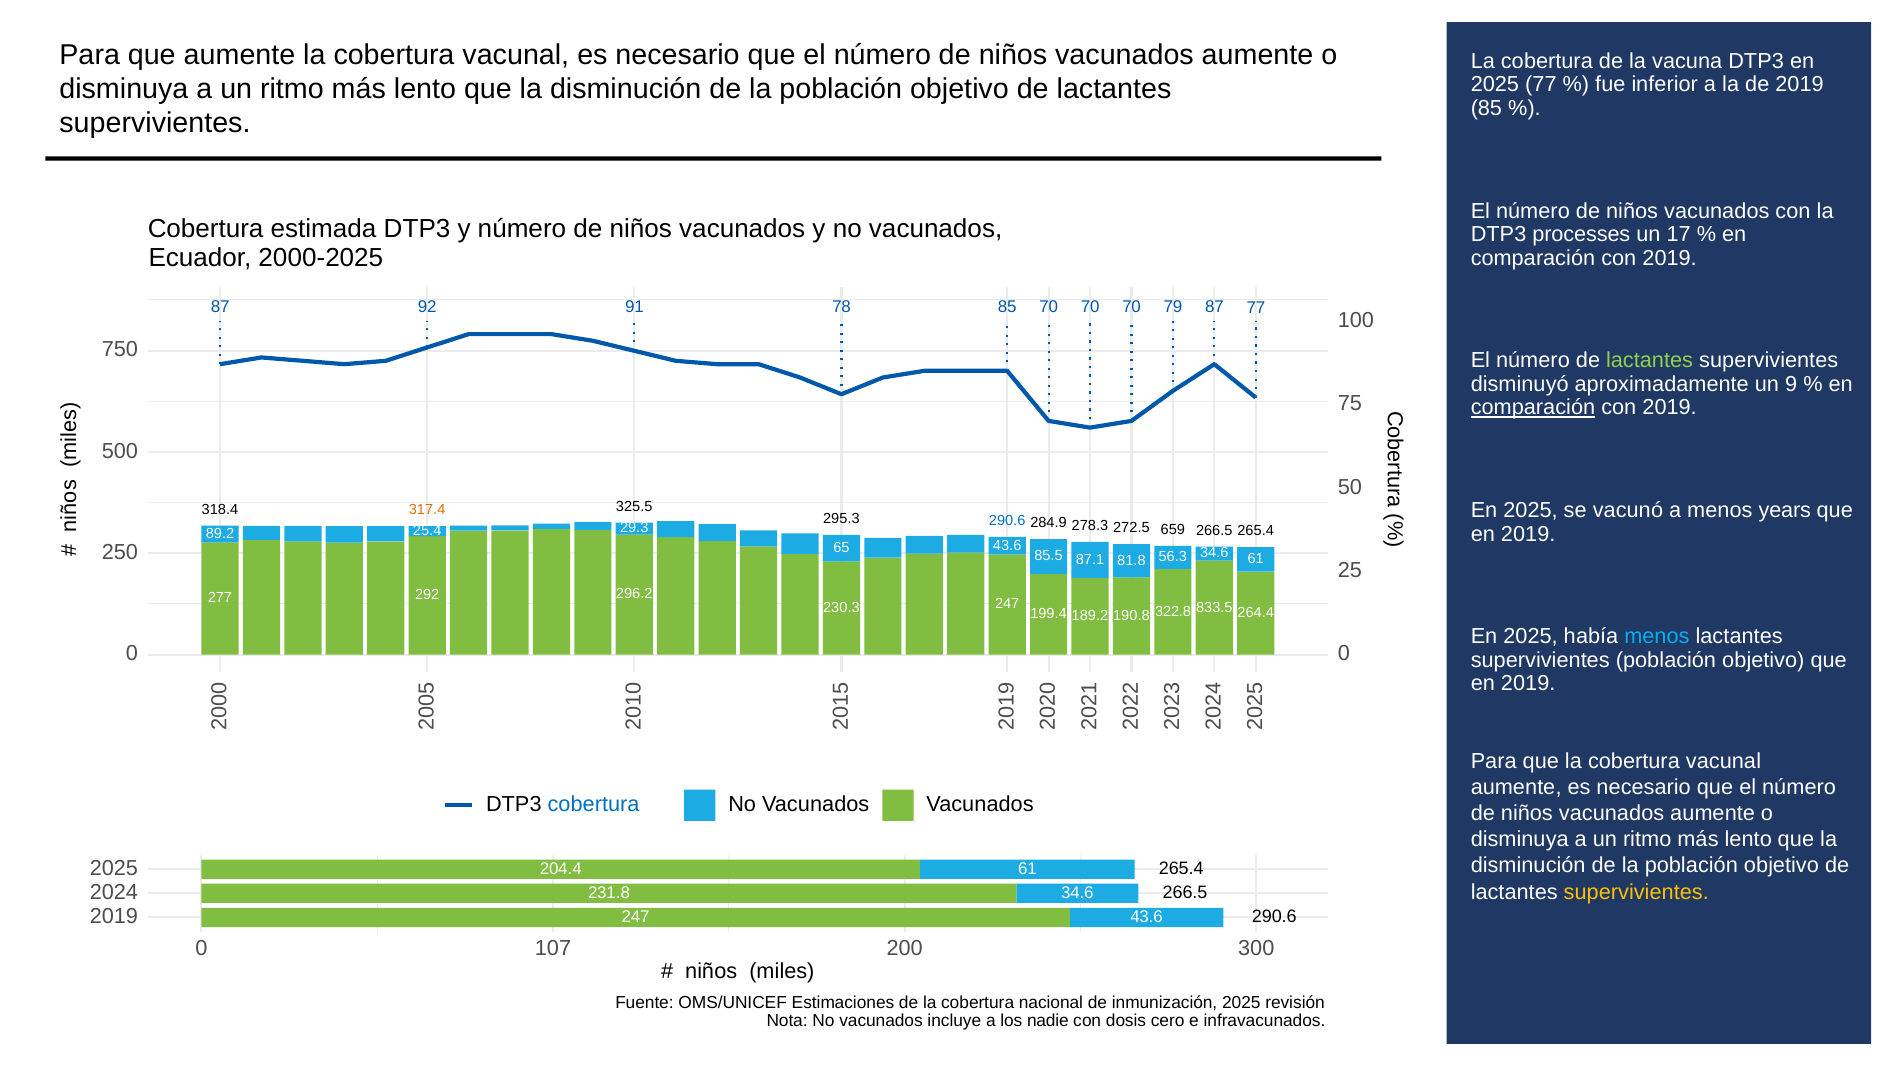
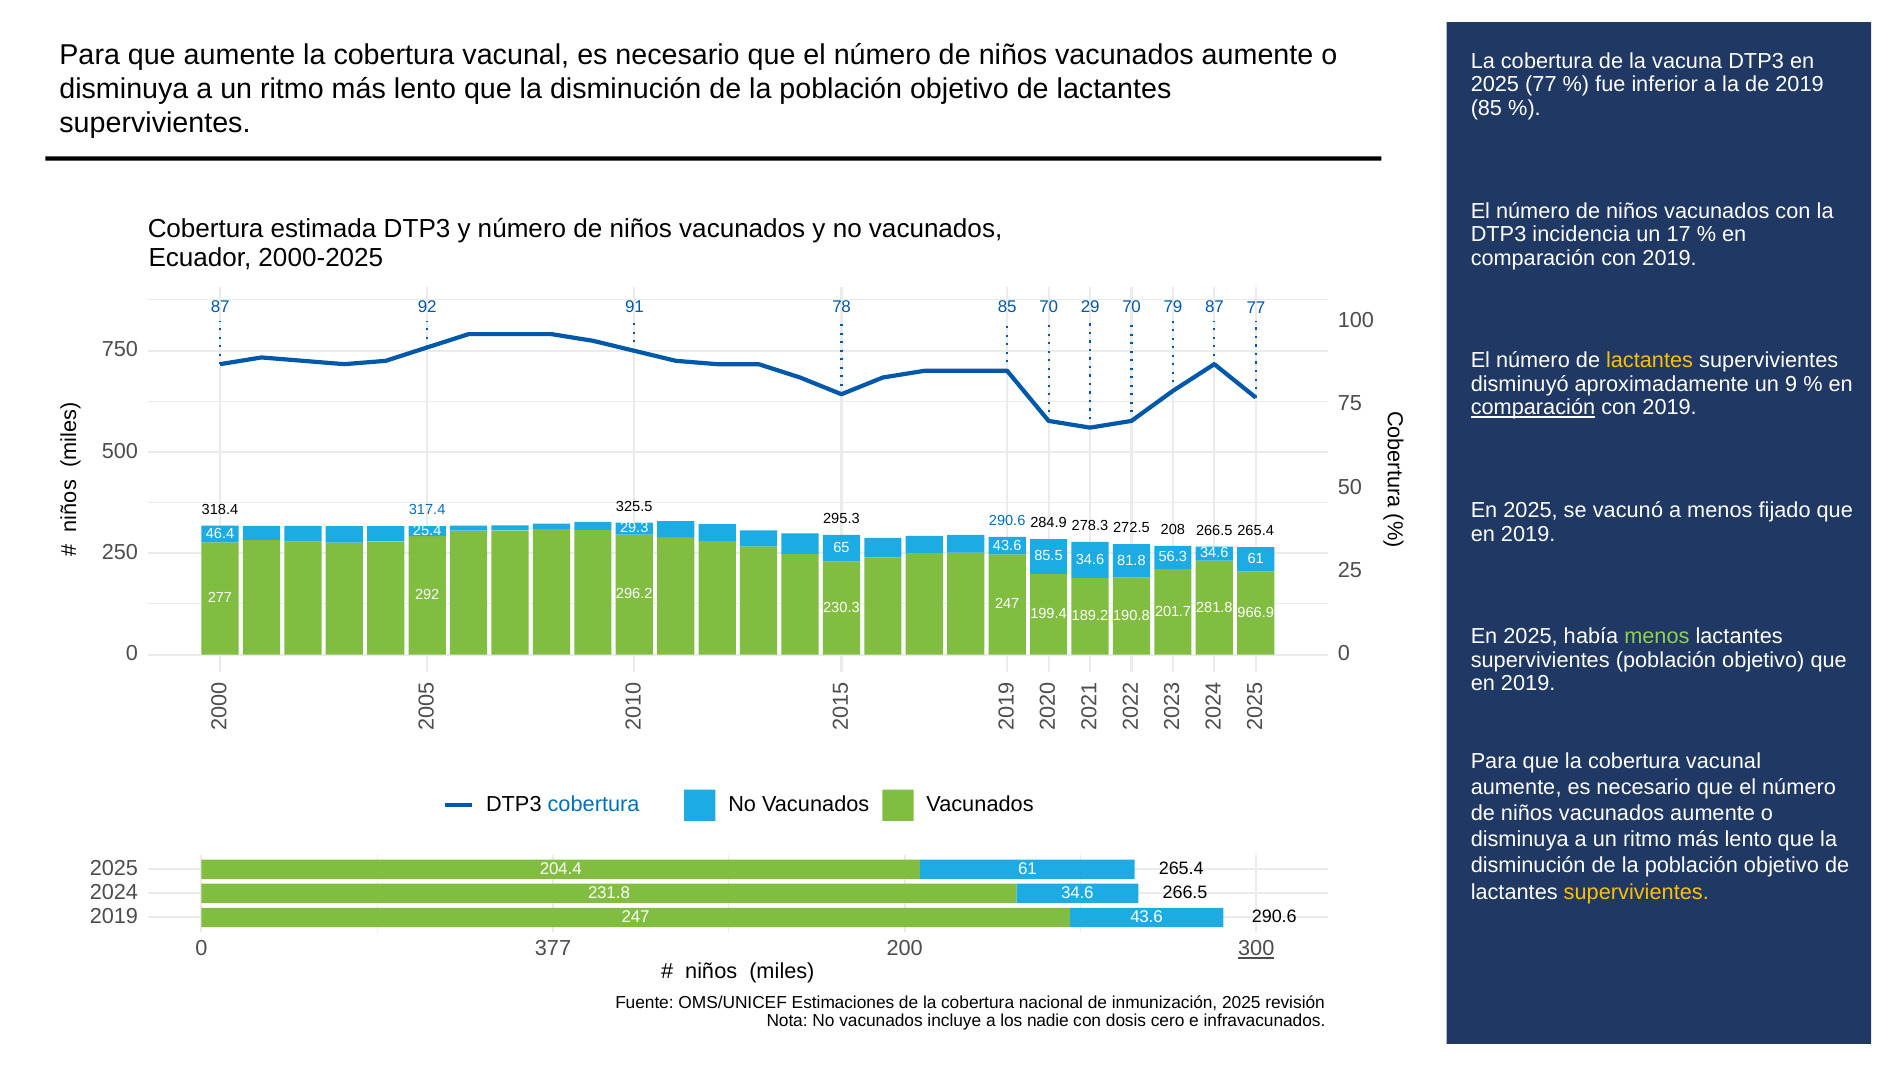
processes: processes -> incidencia
85 70 70: 70 -> 29
lactantes at (1650, 361) colour: light green -> yellow
years: years -> fijado
317.4 colour: orange -> blue
659: 659 -> 208
89.2: 89.2 -> 46.4
87.1 at (1090, 559): 87.1 -> 34.6
833.5: 833.5 -> 281.8
322.8: 322.8 -> 201.7
264.4: 264.4 -> 966.9
menos at (1657, 637) colour: light blue -> light green
107: 107 -> 377
300 underline: none -> present
